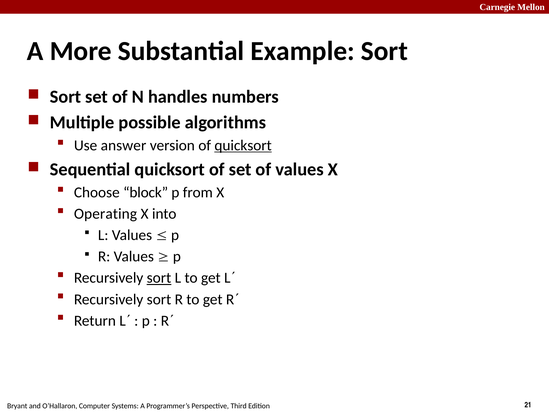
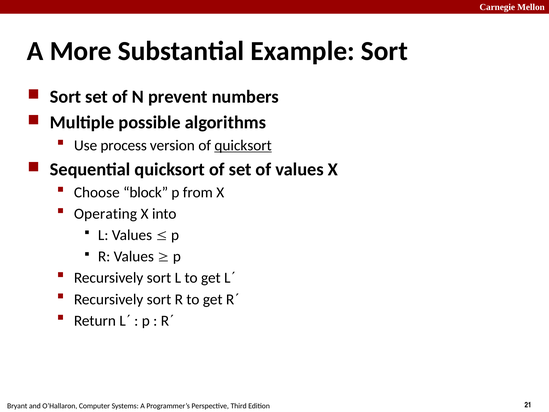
handles: handles -> prevent
answer: answer -> process
sort at (159, 278) underline: present -> none
